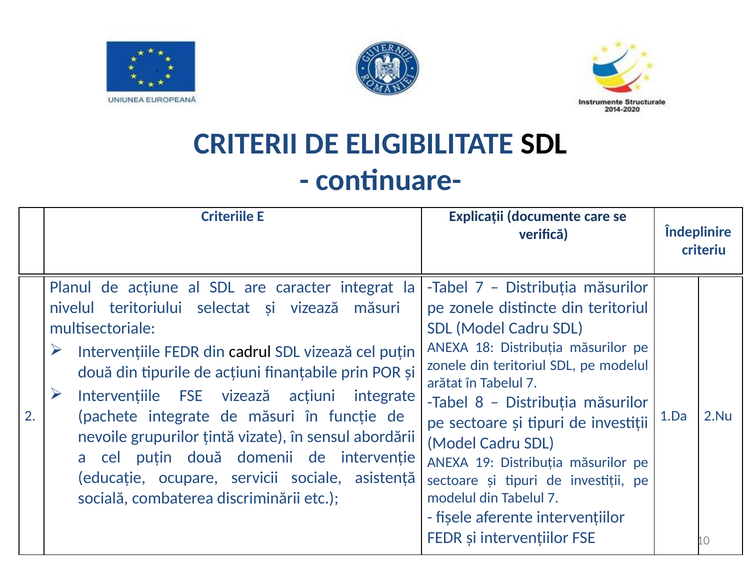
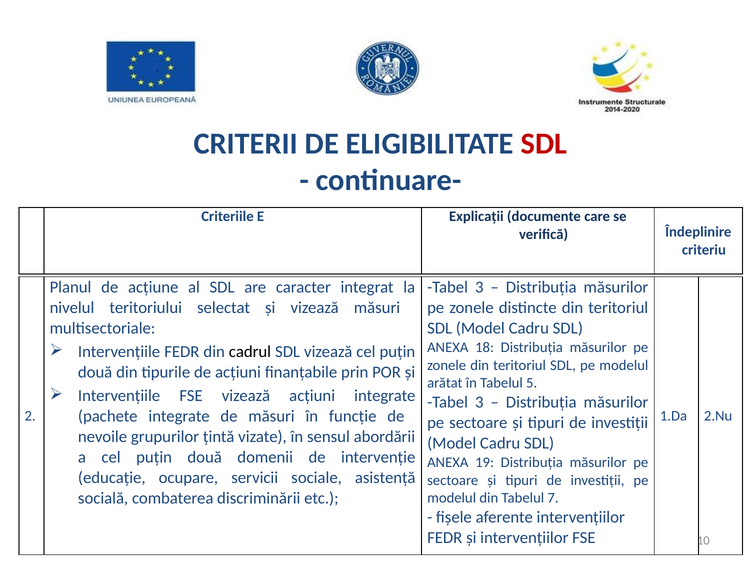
SDL at (544, 144) colour: black -> red
7 at (479, 287): 7 -> 3
în Tabelul 7: 7 -> 5
8 at (479, 402): 8 -> 3
